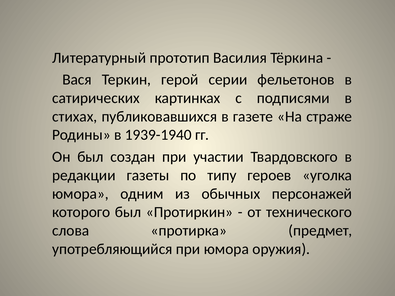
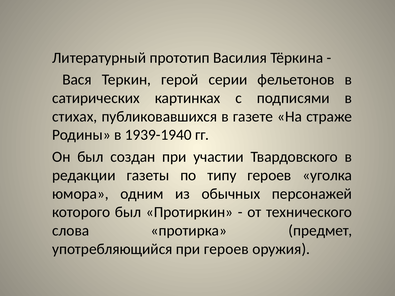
при юмора: юмора -> героев
